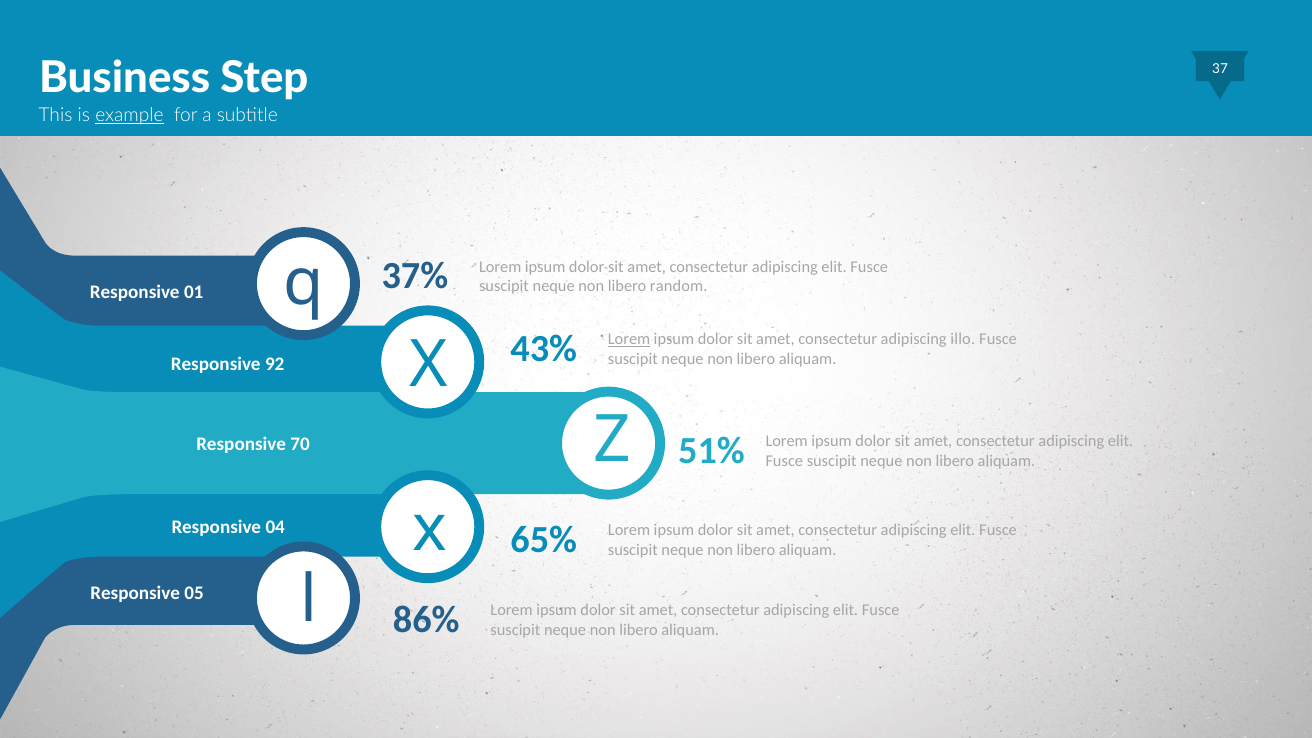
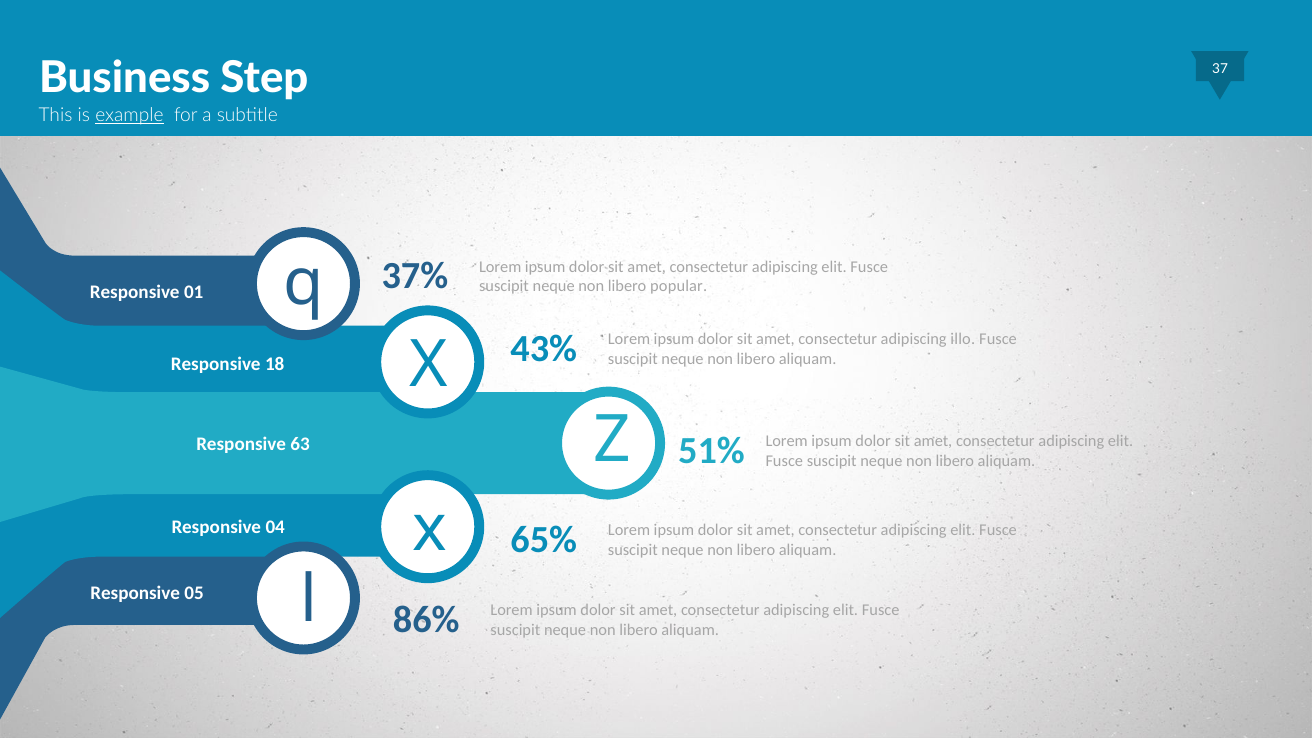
random: random -> popular
Lorem at (629, 339) underline: present -> none
92: 92 -> 18
70: 70 -> 63
